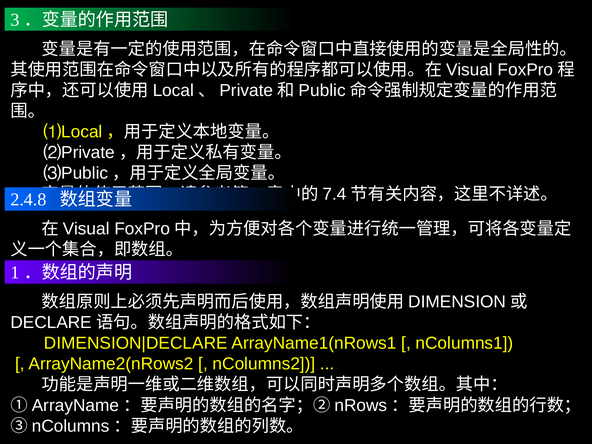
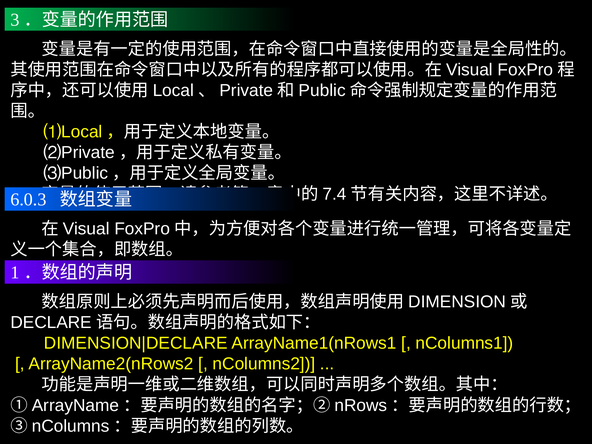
2.4.8: 2.4.8 -> 6.0.3
